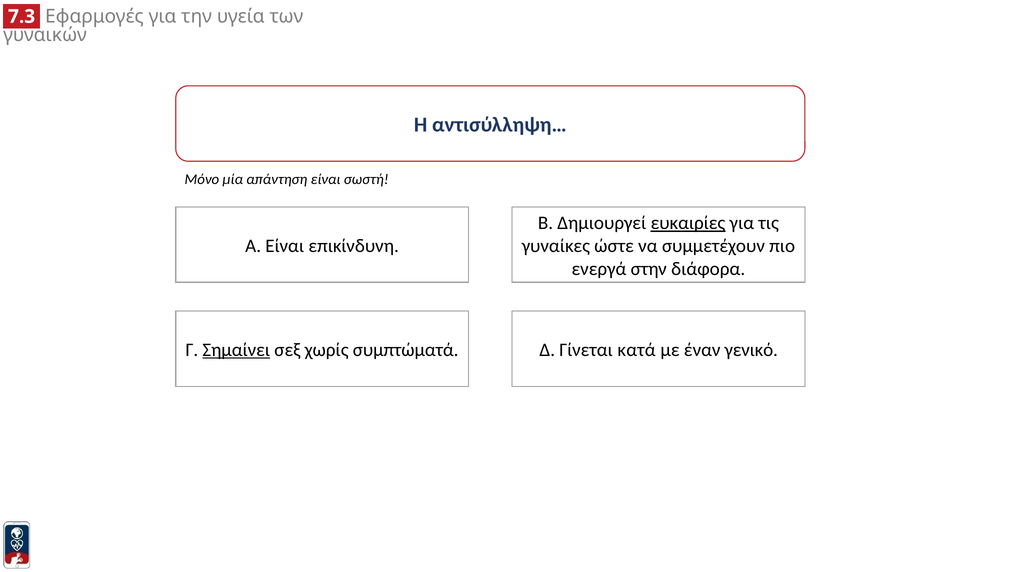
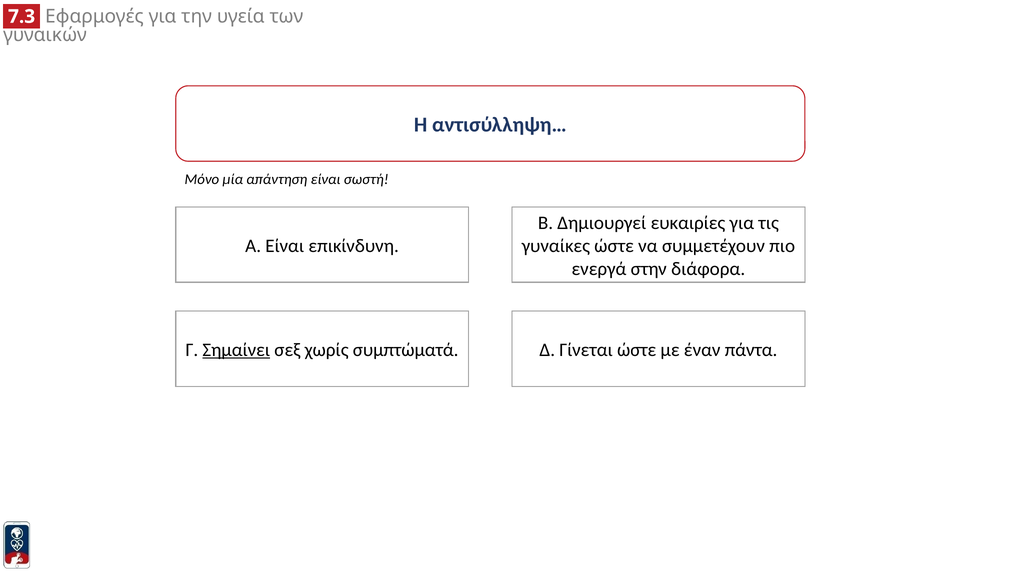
ευκαιρίες underline: present -> none
Γίνεται κατά: κατά -> ώστε
γενικό: γενικό -> πάντα
